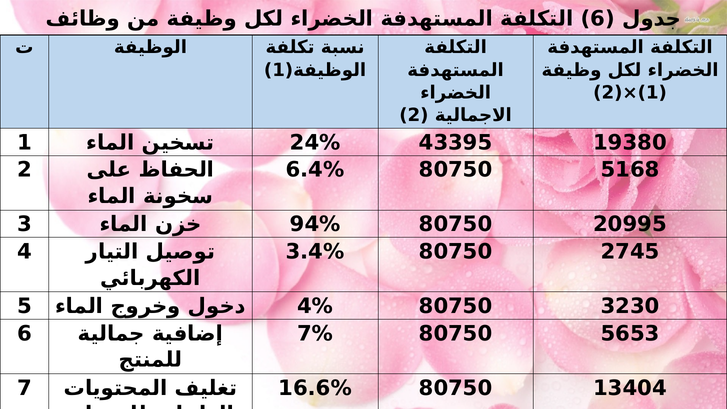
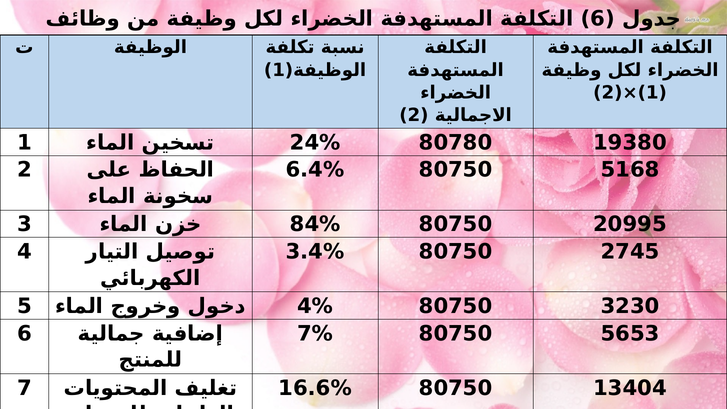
43395: 43395 -> 80780
94%: 94% -> 84%
